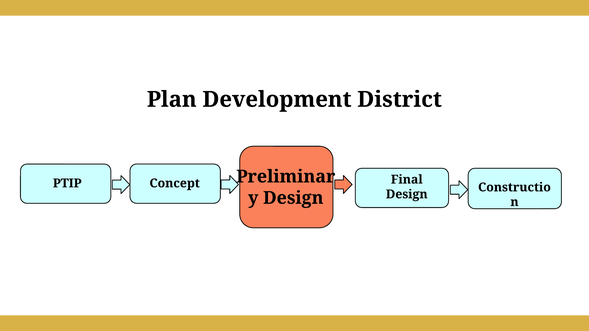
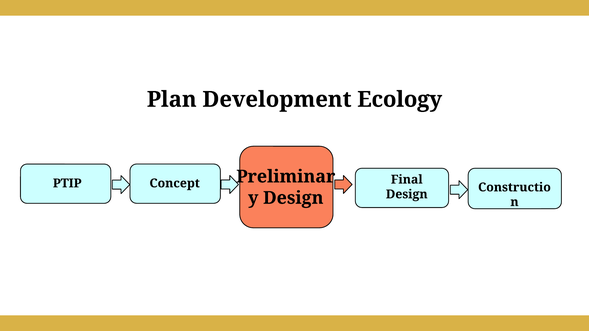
District: District -> Ecology
